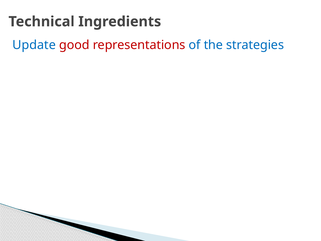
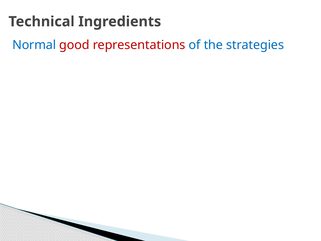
Update: Update -> Normal
